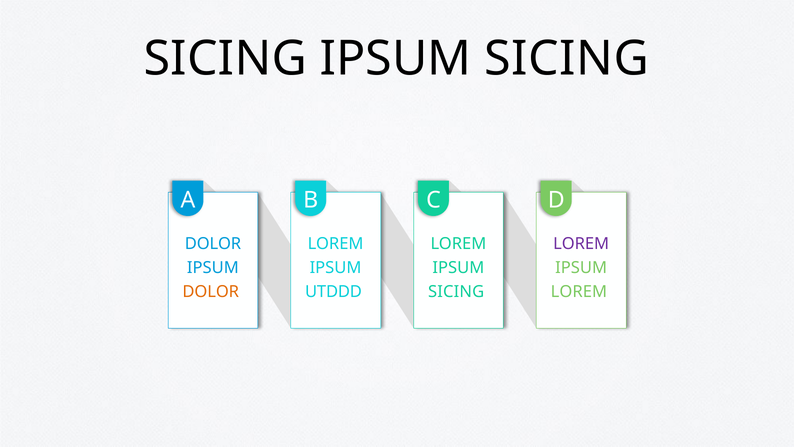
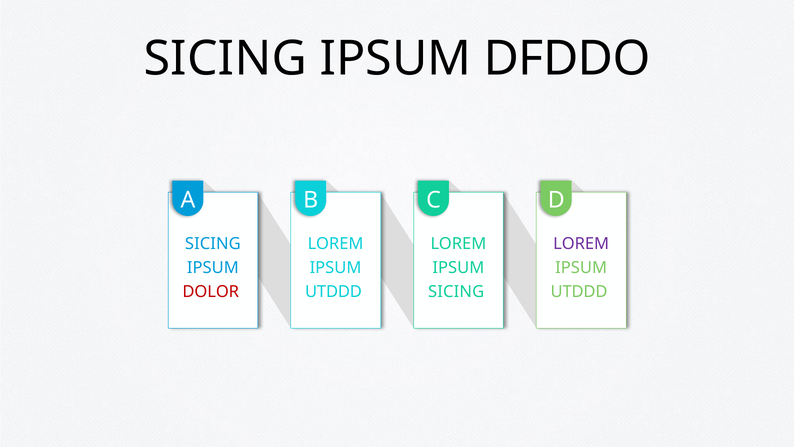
SICING at (567, 58): SICING -> DFDDO
DOLOR at (213, 244): DOLOR -> SICING
DOLOR at (211, 291) colour: orange -> red
LOREM at (579, 291): LOREM -> UTDDD
